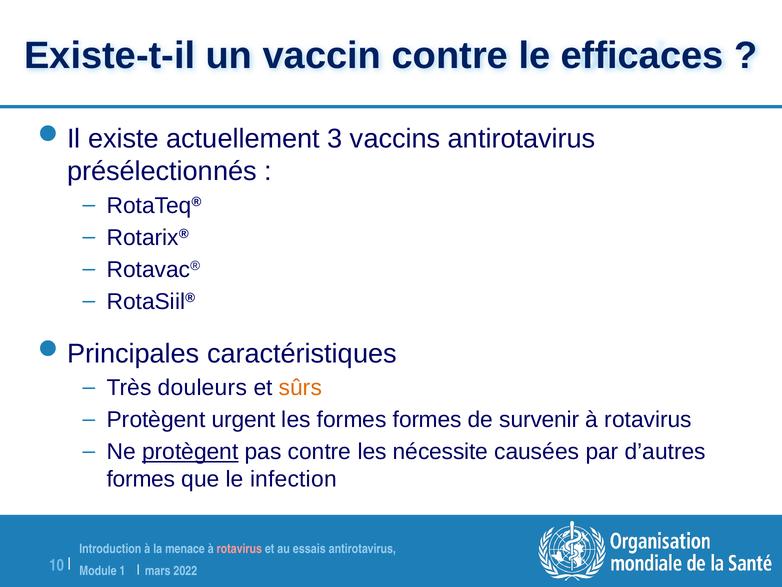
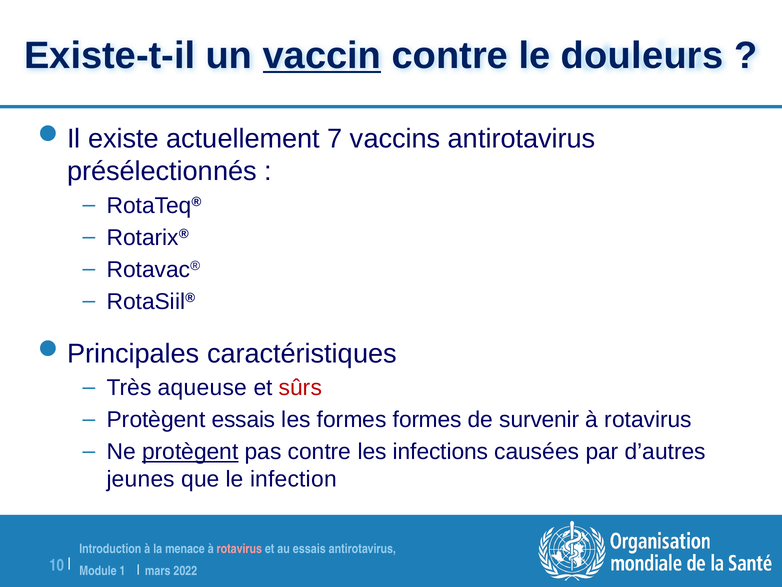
vaccin underline: none -> present
efficaces: efficaces -> douleurs
3: 3 -> 7
douleurs: douleurs -> aqueuse
sûrs colour: orange -> red
Protègent urgent: urgent -> essais
nécessite: nécessite -> infections
formes at (141, 479): formes -> jeunes
